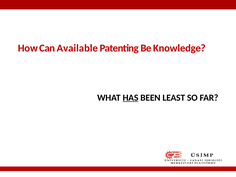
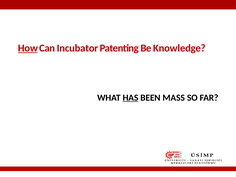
How underline: none -> present
Available: Available -> Incubator
LEAST: LEAST -> MASS
